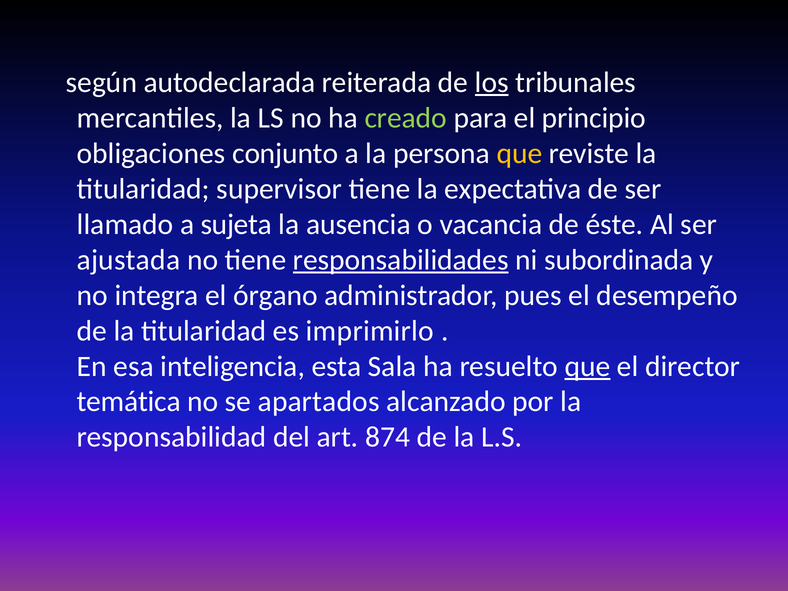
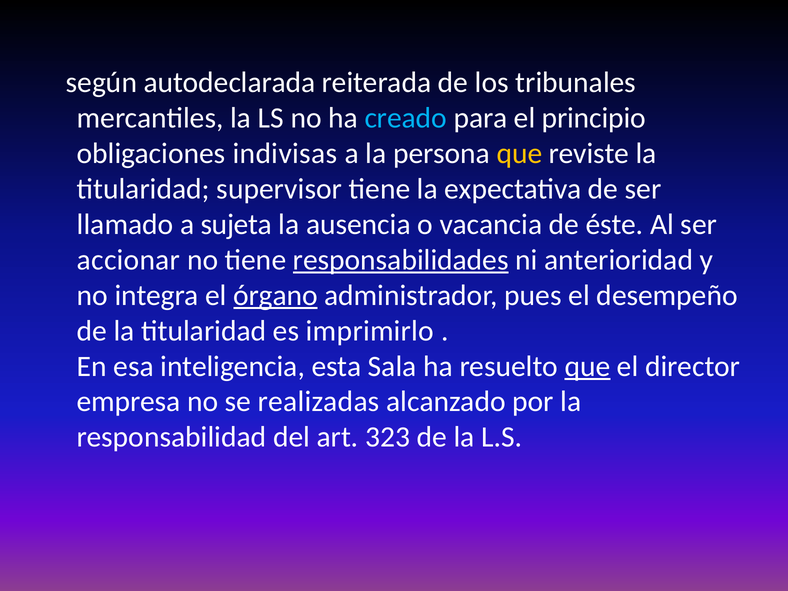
los underline: present -> none
creado colour: light green -> light blue
conjunto: conjunto -> indivisas
ajustada: ajustada -> accionar
subordinada: subordinada -> anterioridad
órgano underline: none -> present
temática: temática -> empresa
apartados: apartados -> realizadas
874: 874 -> 323
